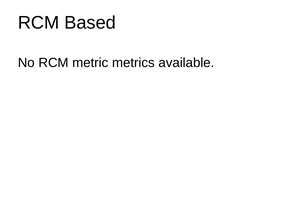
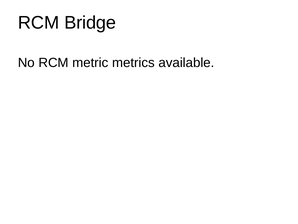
Based: Based -> Bridge
